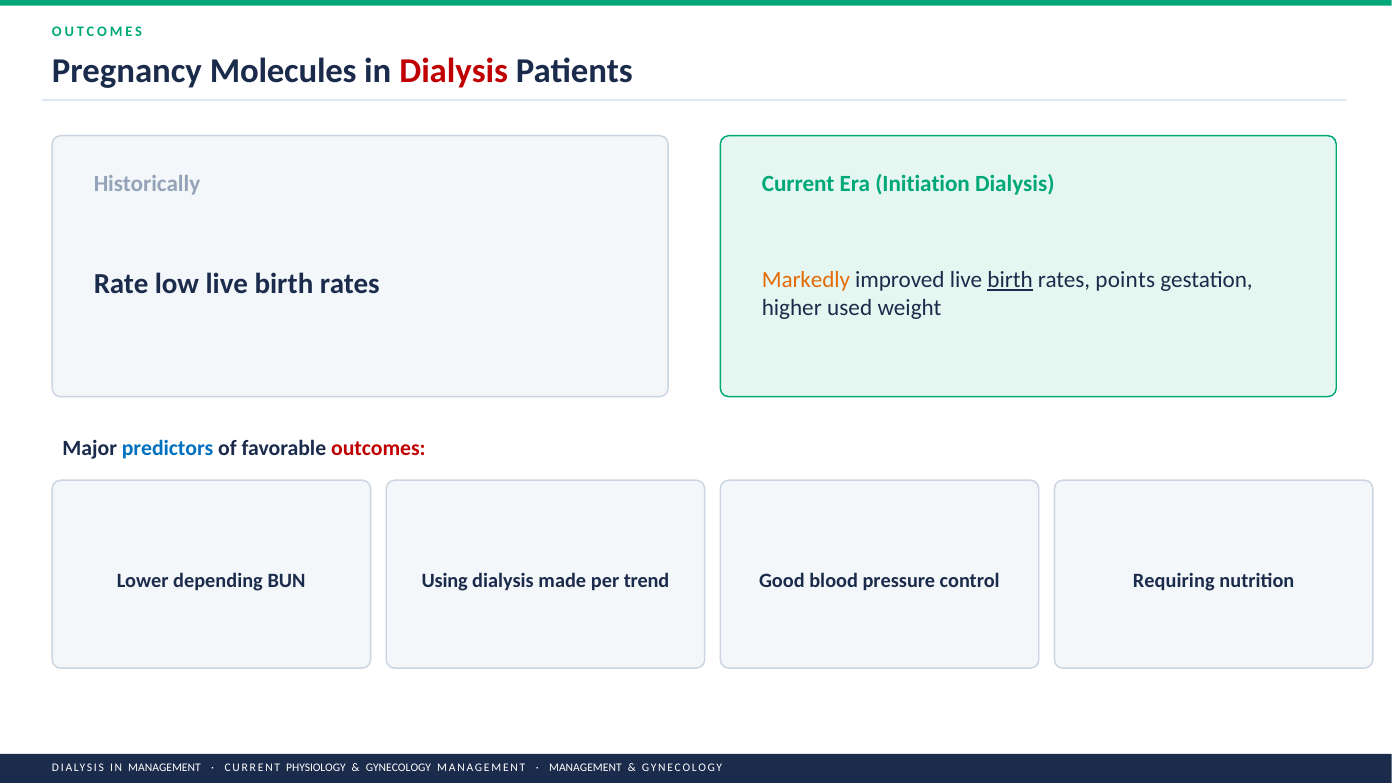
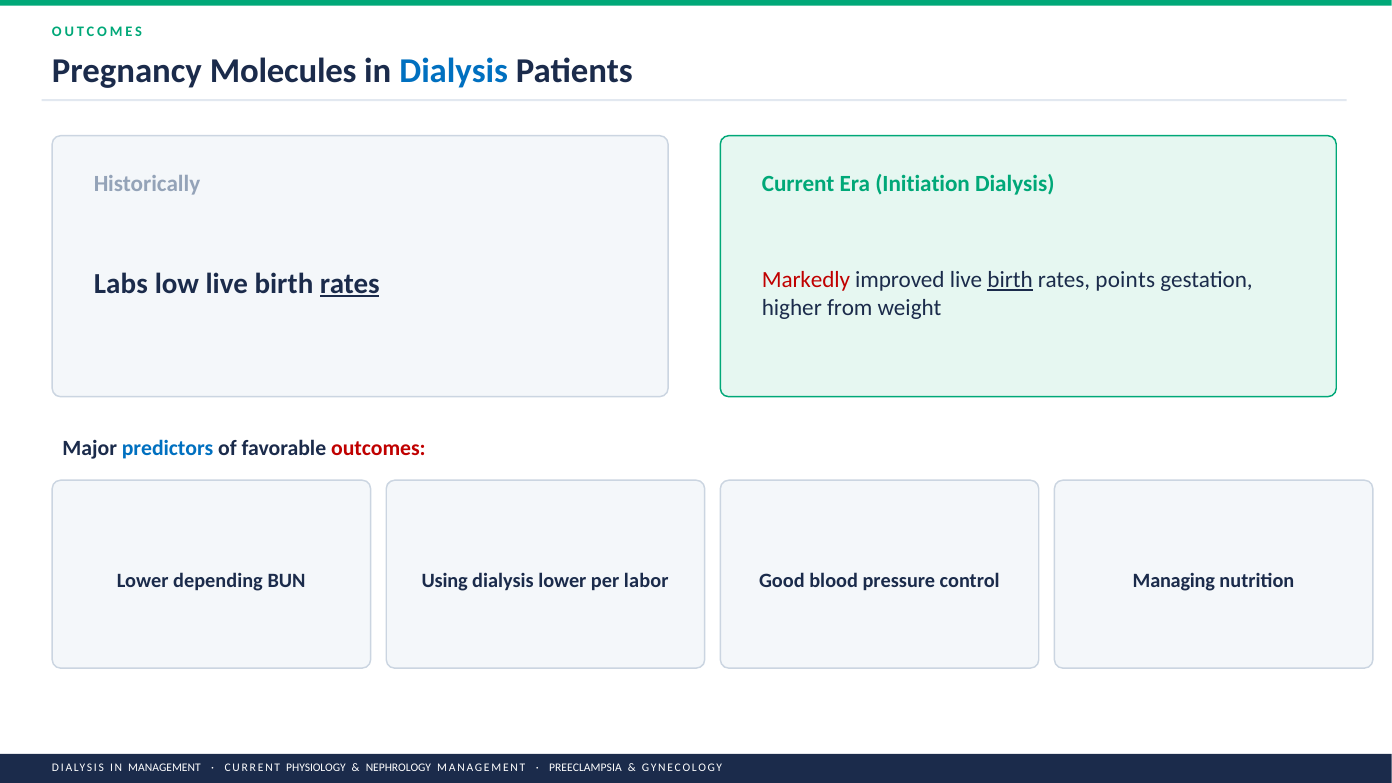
Dialysis at (454, 71) colour: red -> blue
Markedly colour: orange -> red
Rate: Rate -> Labs
rates at (350, 284) underline: none -> present
used: used -> from
dialysis made: made -> lower
trend: trend -> labor
Requiring: Requiring -> Managing
GYNECOLOGY at (398, 768): GYNECOLOGY -> NEPHROLOGY
MANAGEMENT at (585, 768): MANAGEMENT -> PREECLAMPSIA
